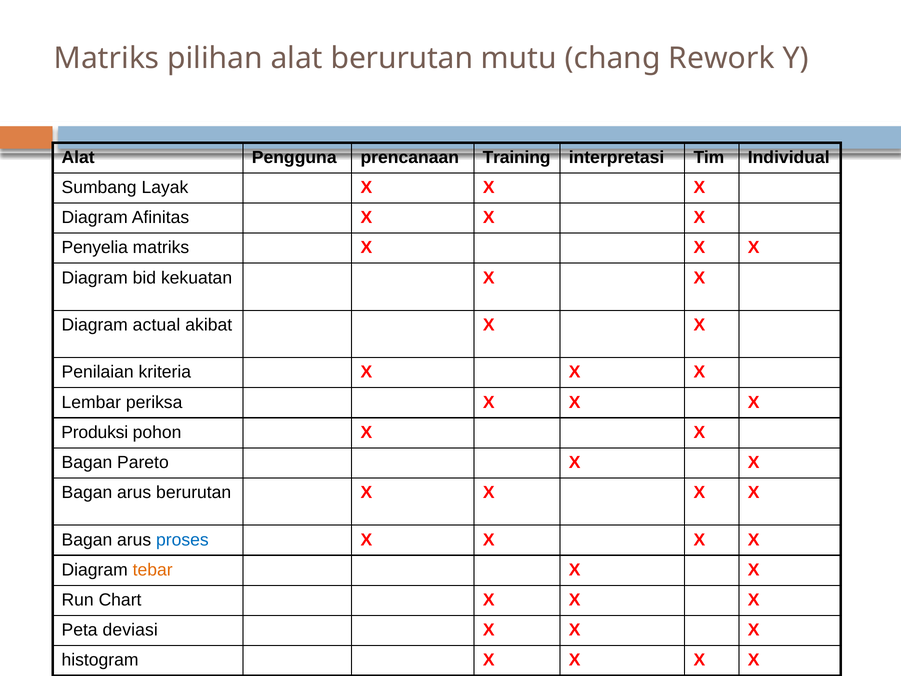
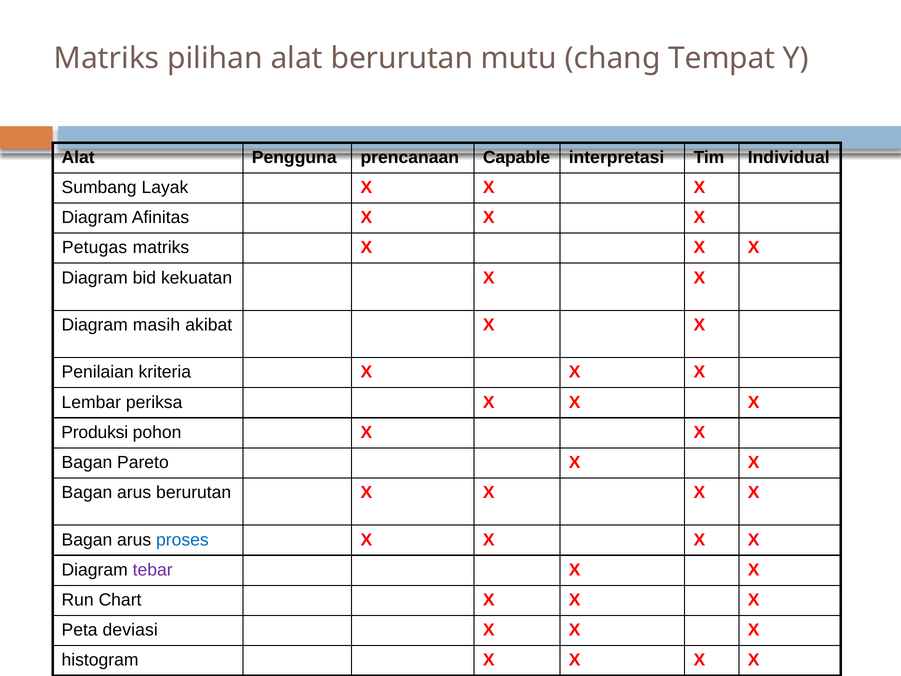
Rework: Rework -> Tempat
Training: Training -> Capable
Penyelia: Penyelia -> Petugas
actual: actual -> masih
tebar colour: orange -> purple
